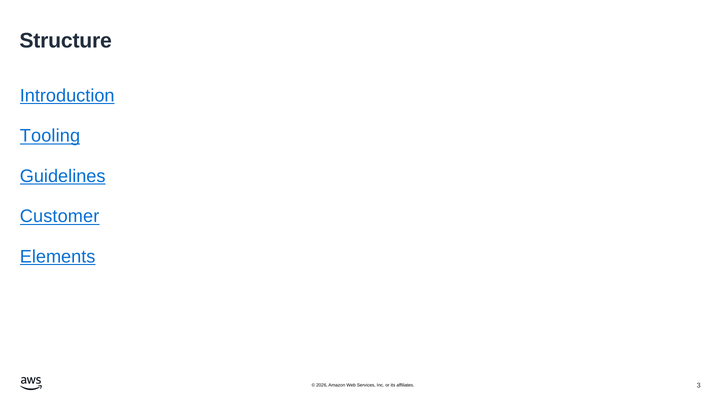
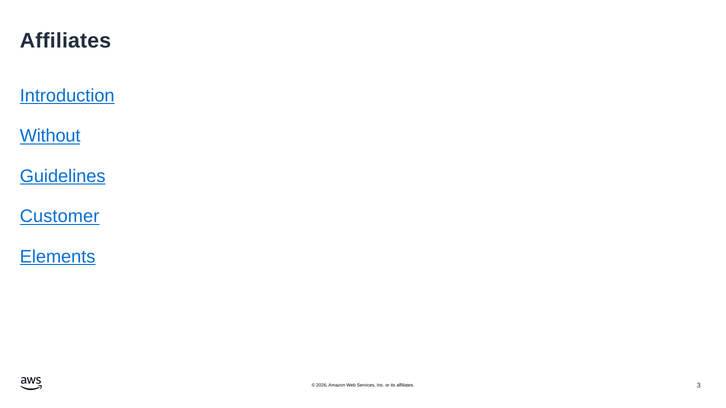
Structure at (66, 41): Structure -> Affiliates
Tooling: Tooling -> Without
